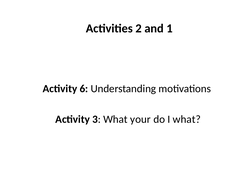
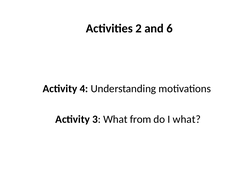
1: 1 -> 6
6: 6 -> 4
your: your -> from
